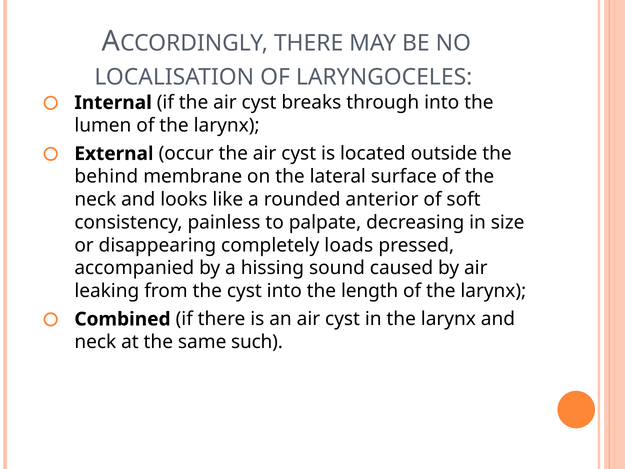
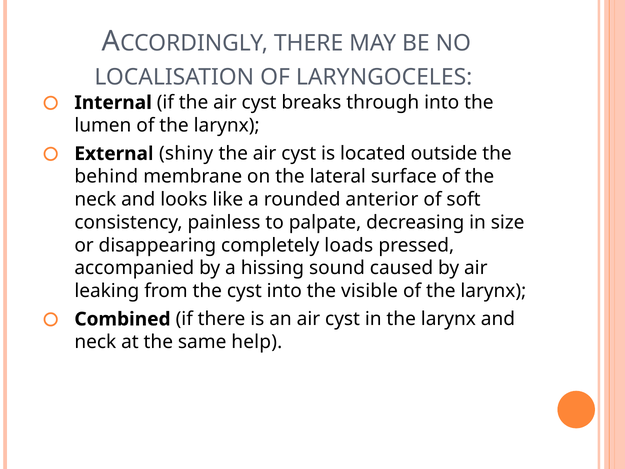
occur: occur -> shiny
length: length -> visible
such: such -> help
